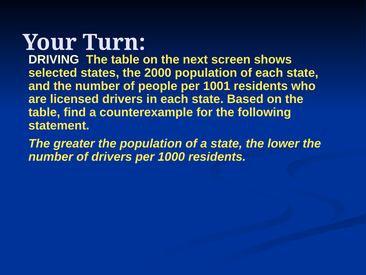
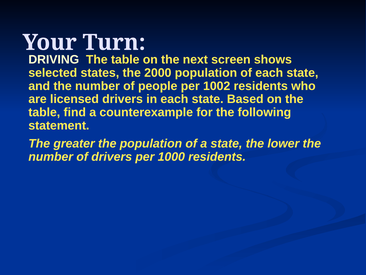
1001: 1001 -> 1002
